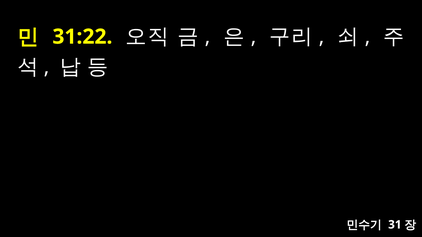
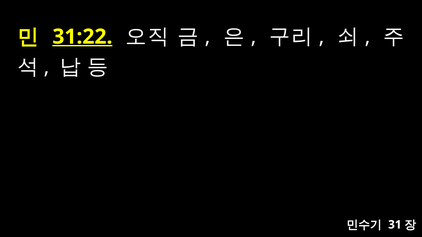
31:22 underline: none -> present
